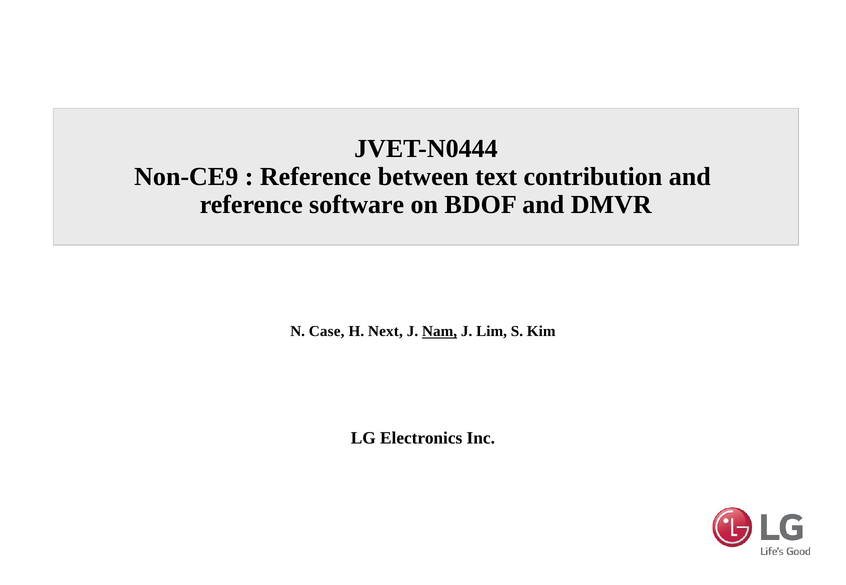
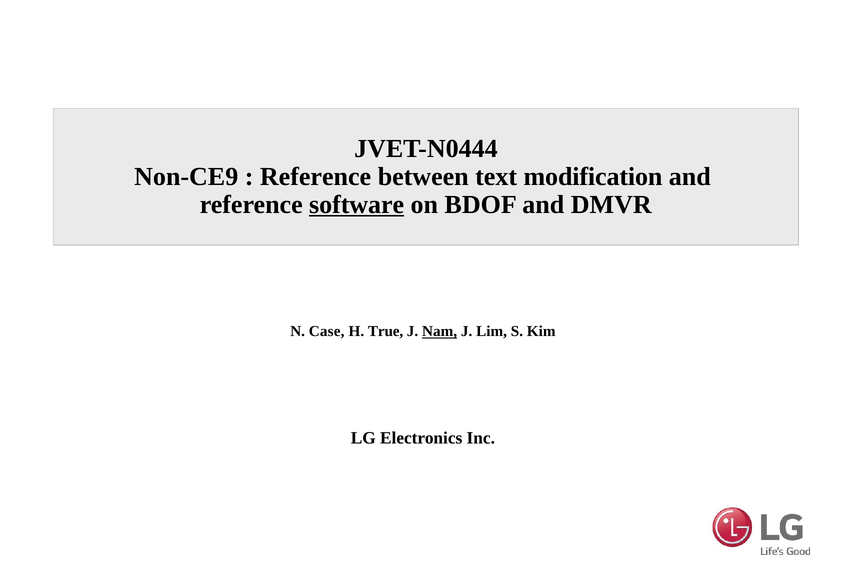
contribution: contribution -> modification
software underline: none -> present
Next: Next -> True
